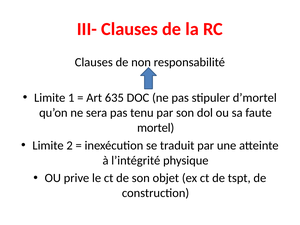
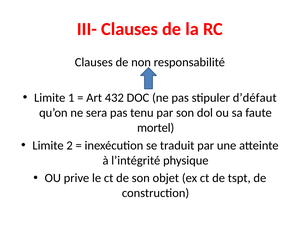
635: 635 -> 432
d’mortel: d’mortel -> d’défaut
